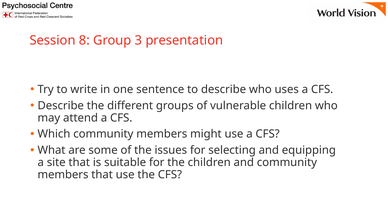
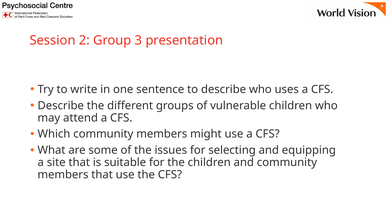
8: 8 -> 2
